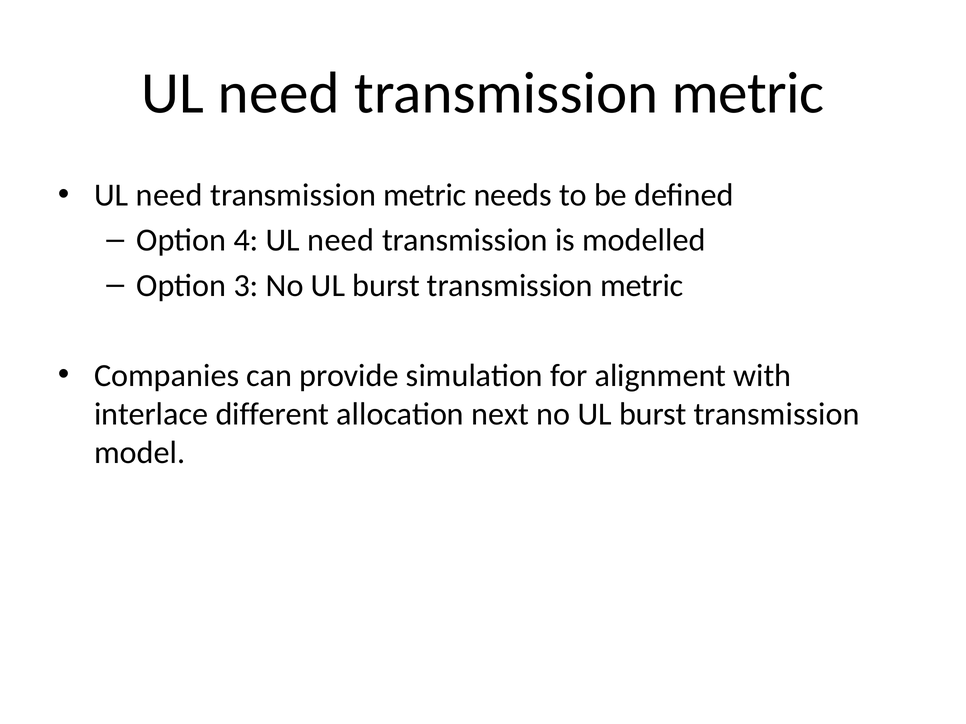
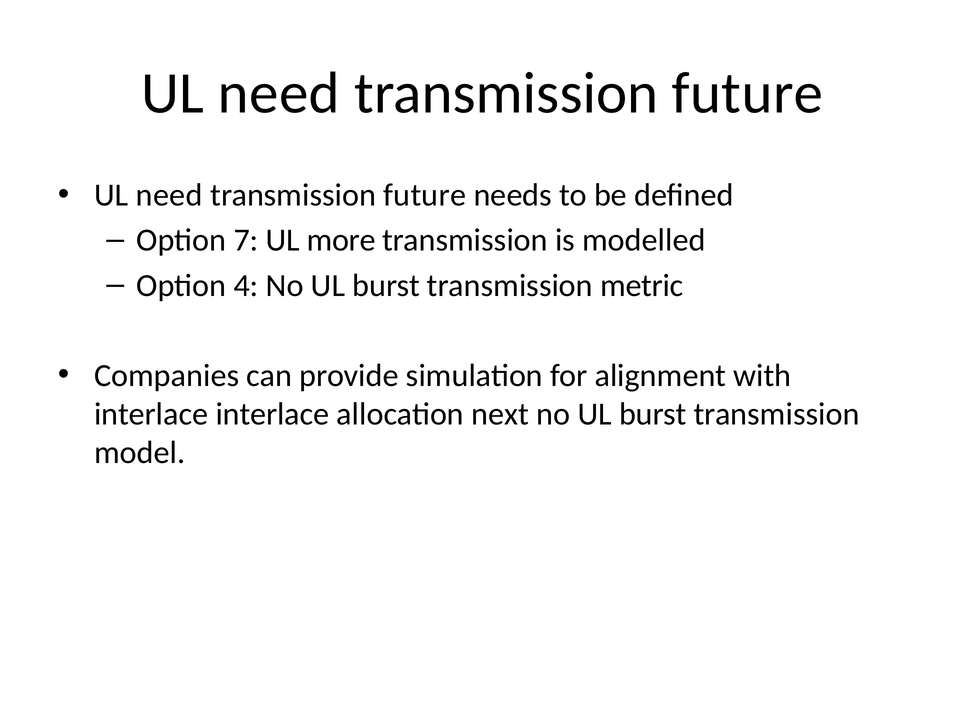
metric at (748, 94): metric -> future
metric at (425, 195): metric -> future
4: 4 -> 7
need at (341, 241): need -> more
3: 3 -> 4
interlace different: different -> interlace
